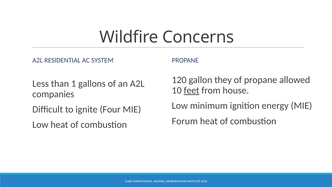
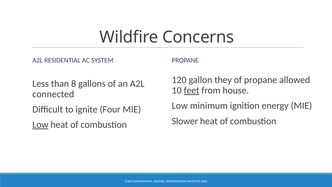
1: 1 -> 8
companies: companies -> connected
Forum: Forum -> Slower
Low at (40, 125) underline: none -> present
